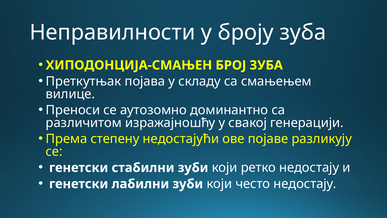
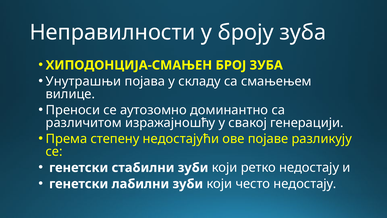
Преткутњак: Преткутњак -> Унутрашњи
